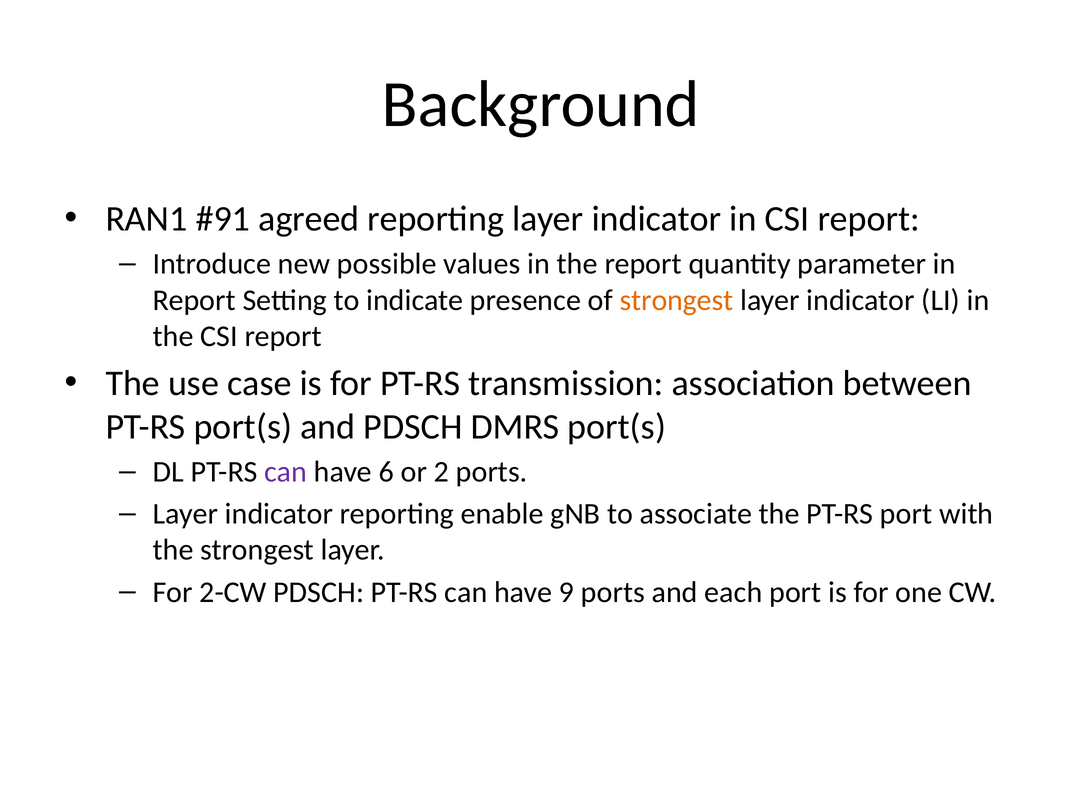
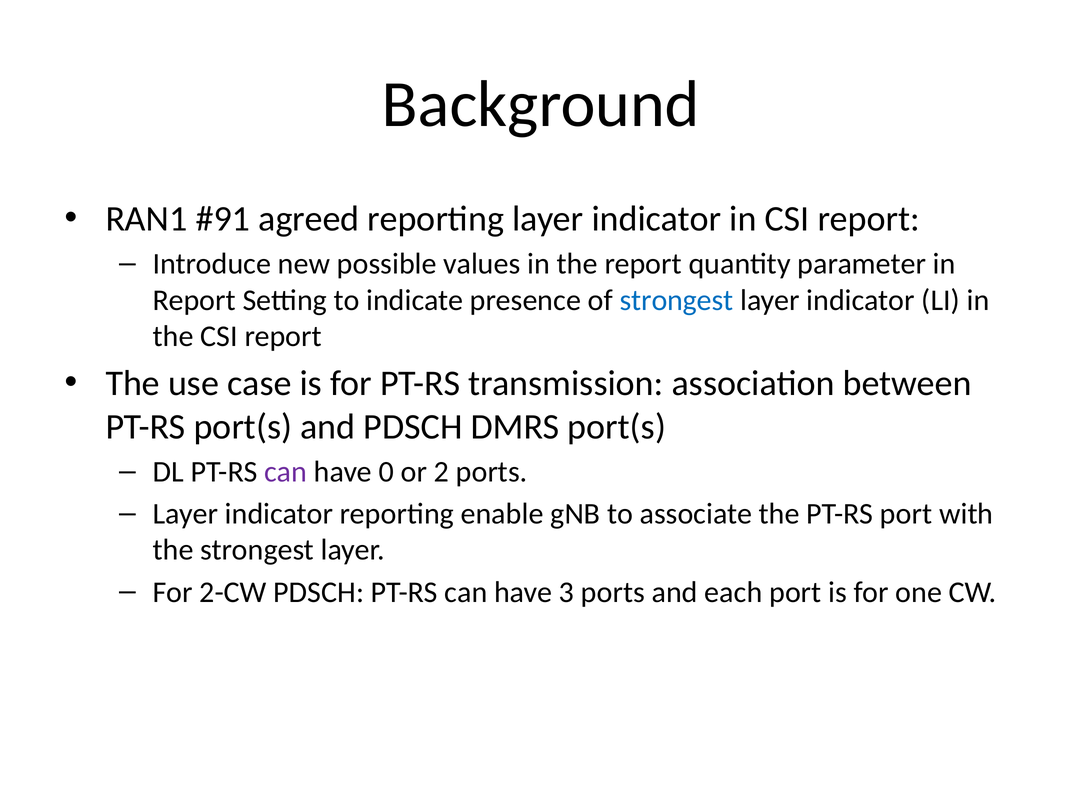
strongest at (677, 300) colour: orange -> blue
6: 6 -> 0
9: 9 -> 3
